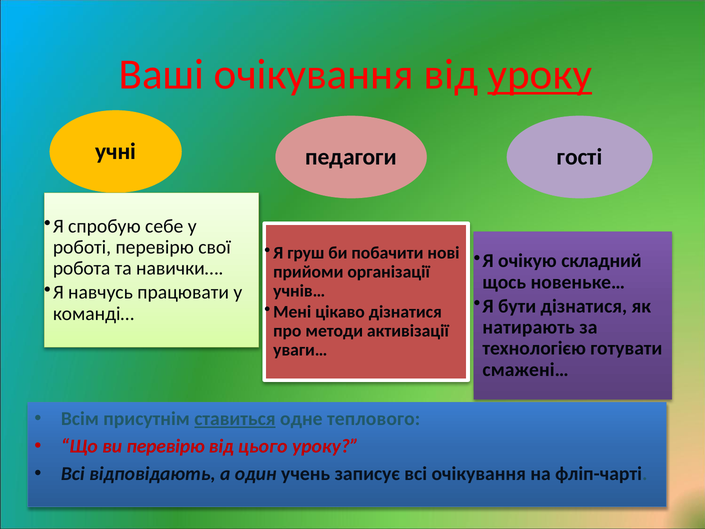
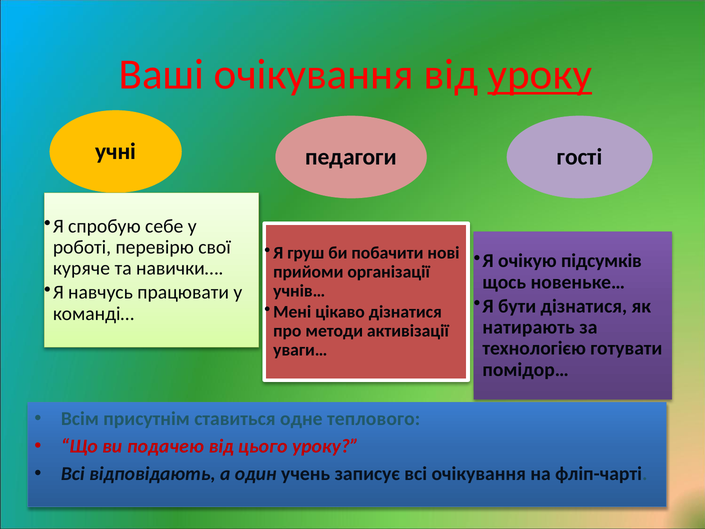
складний: складний -> підсумків
робота: робота -> куряче
смажені…: смажені… -> помідор…
ставиться underline: present -> none
ви перевірю: перевірю -> подачею
